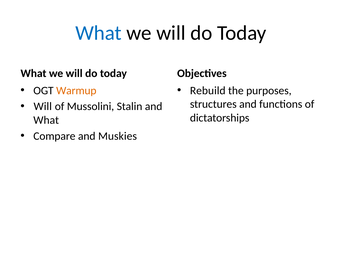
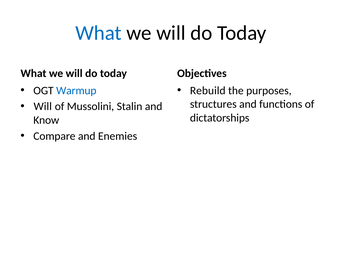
Warmup colour: orange -> blue
What at (46, 120): What -> Know
Muskies: Muskies -> Enemies
